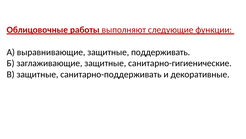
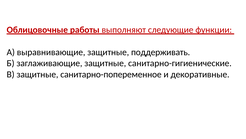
санитарно-поддерживать: санитарно-поддерживать -> санитарно-попеременное
